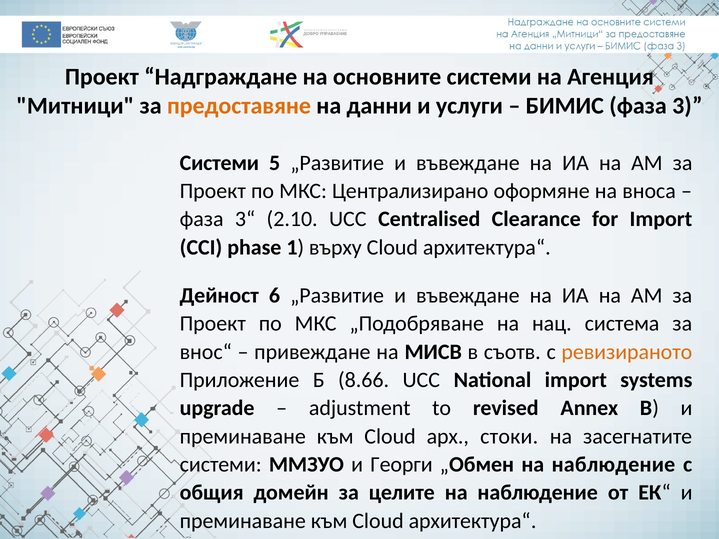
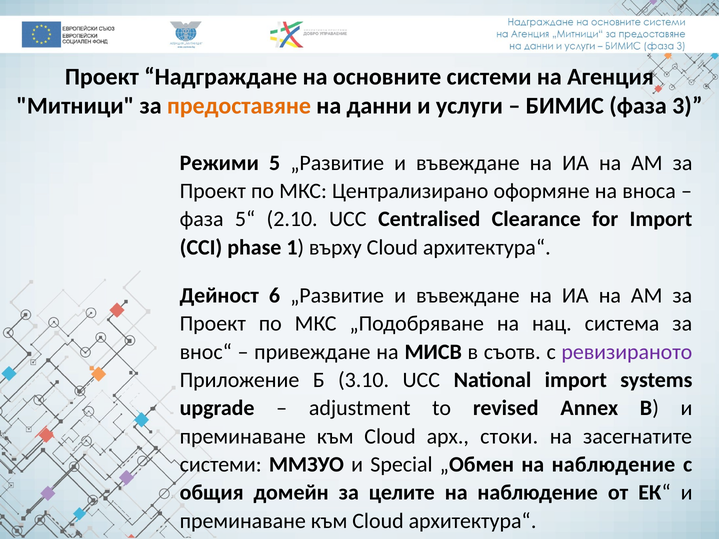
Системи at (219, 163): Системи -> Режими
3“: 3“ -> 5“
ревизираното colour: orange -> purple
8.66: 8.66 -> 3.10
Георги: Георги -> Special
